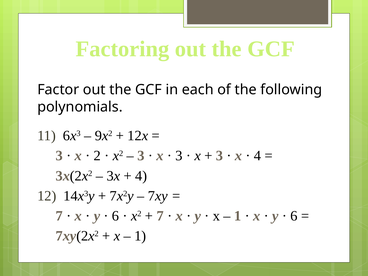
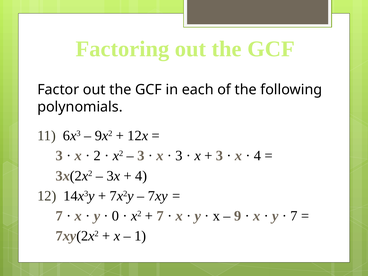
6 at (116, 216): 6 -> 0
1 at (238, 216): 1 -> 9
6 at (294, 216): 6 -> 7
